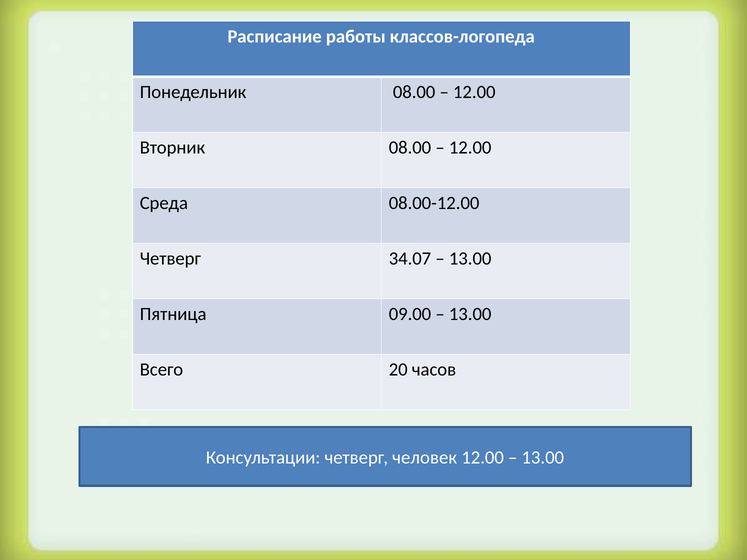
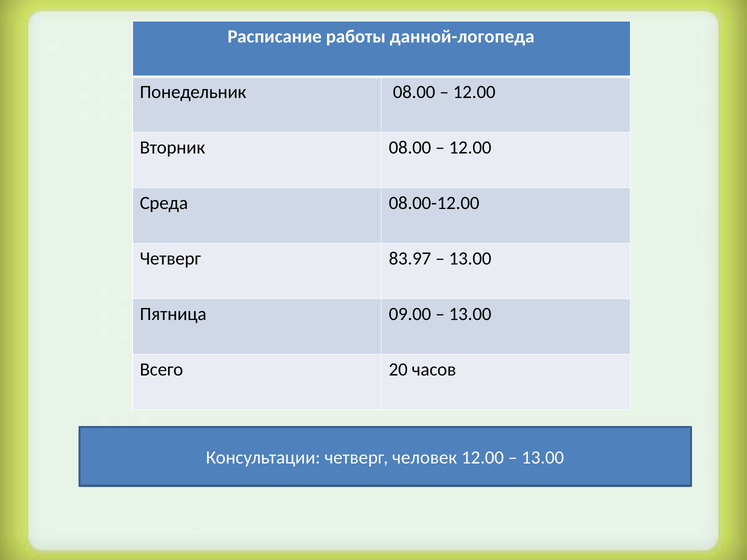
классов-логопеда: классов-логопеда -> данной-логопеда
34.07: 34.07 -> 83.97
